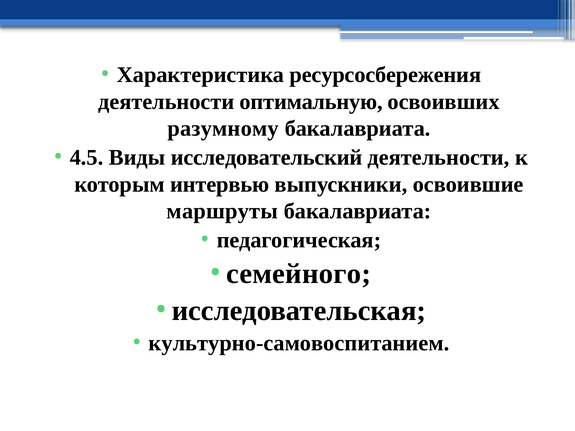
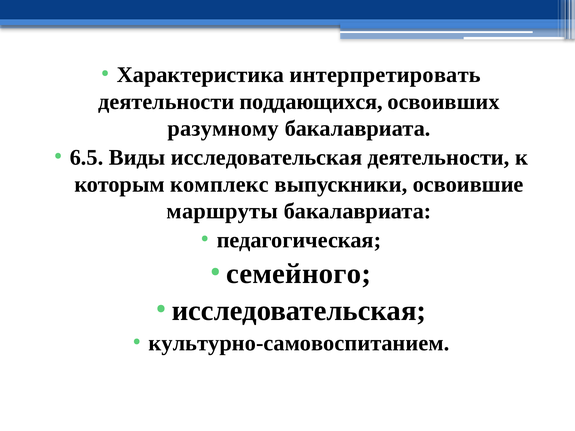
ресурсосбережения: ресурсосбережения -> интерпретировать
оптимальную: оптимальную -> поддающихся
4.5: 4.5 -> 6.5
Виды исследовательский: исследовательский -> исследовательская
интервью: интервью -> комплекс
